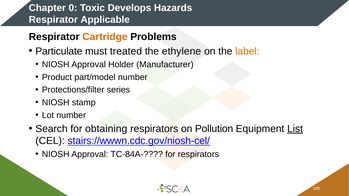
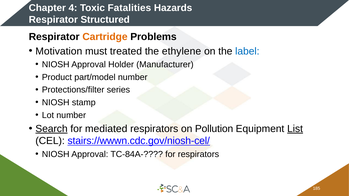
0: 0 -> 4
Develops: Develops -> Fatalities
Applicable: Applicable -> Structured
Particulate: Particulate -> Motivation
label colour: orange -> blue
Search underline: none -> present
obtaining: obtaining -> mediated
